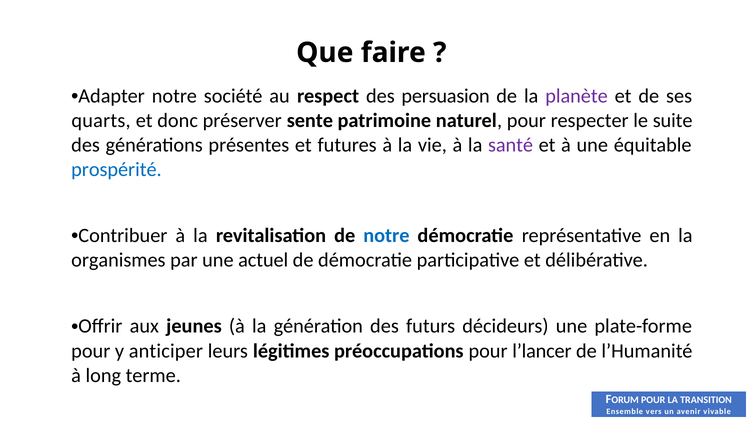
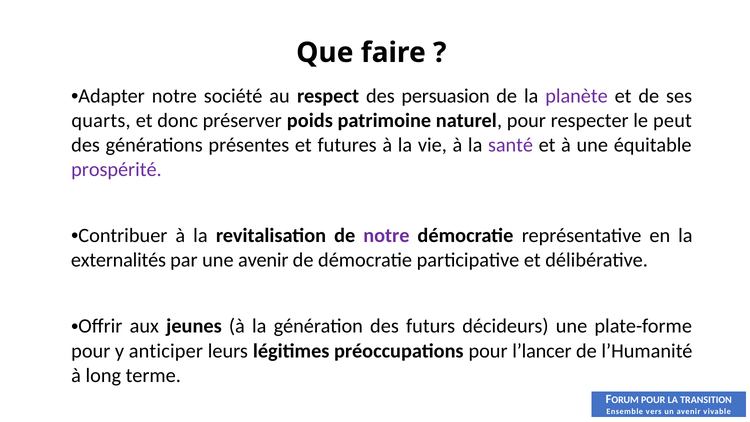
sente: sente -> poids
suite: suite -> peut
prospérité colour: blue -> purple
notre at (386, 236) colour: blue -> purple
organismes: organismes -> externalités
une actuel: actuel -> avenir
